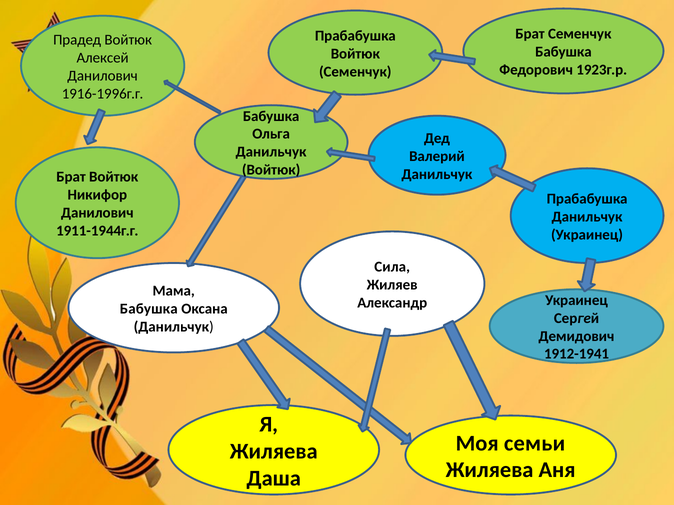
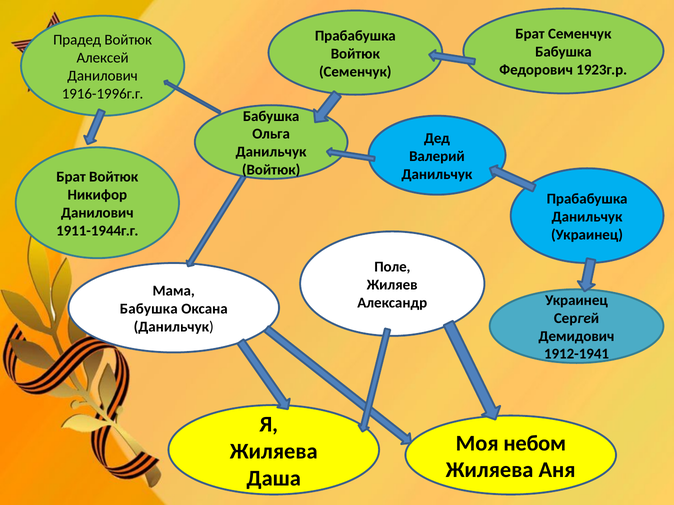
Сила: Сила -> Поле
семьи: семьи -> небом
